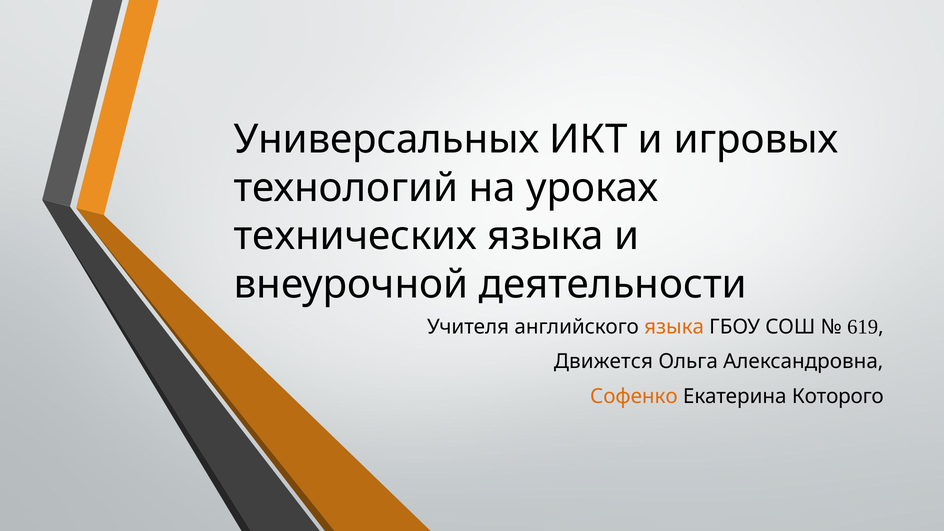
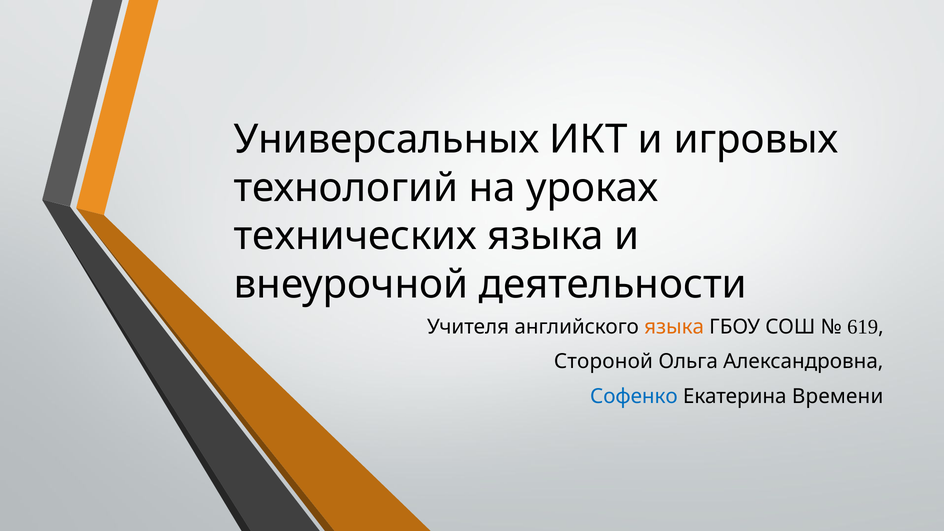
Движется: Движется -> Стороной
Софенко colour: orange -> blue
Которого: Которого -> Времени
